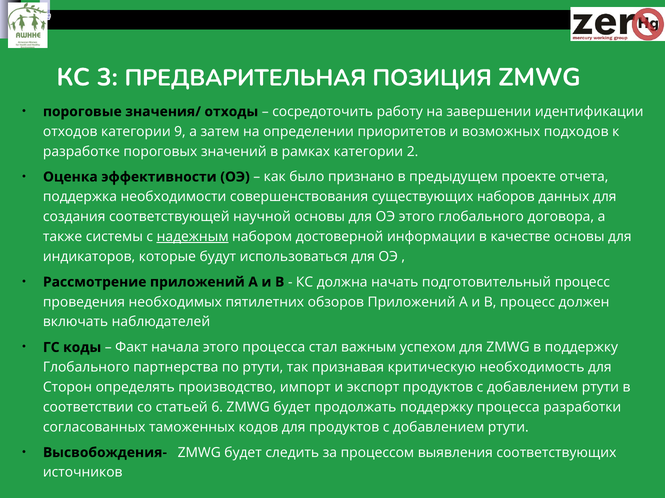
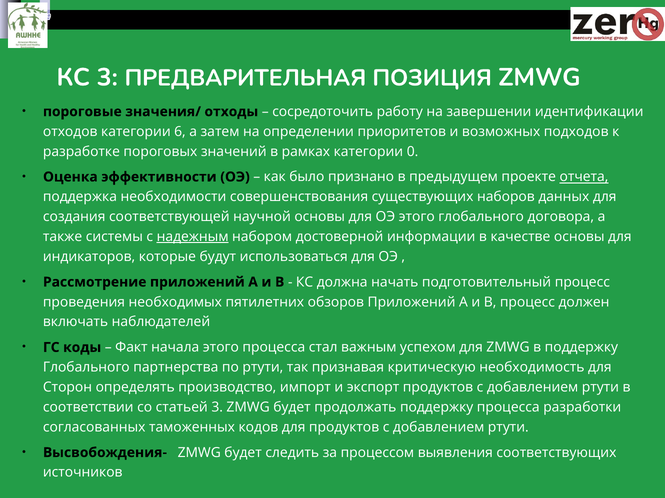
9: 9 -> 6
2: 2 -> 0
отчета underline: none -> present
статьей 6: 6 -> 3
